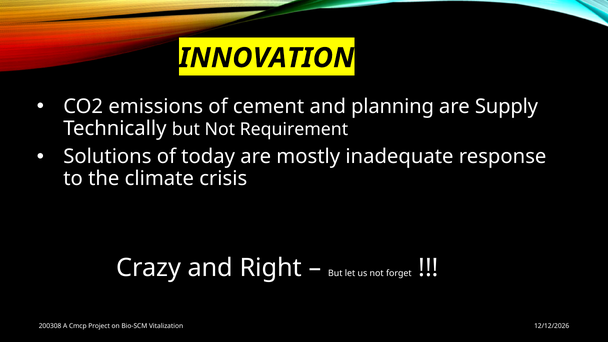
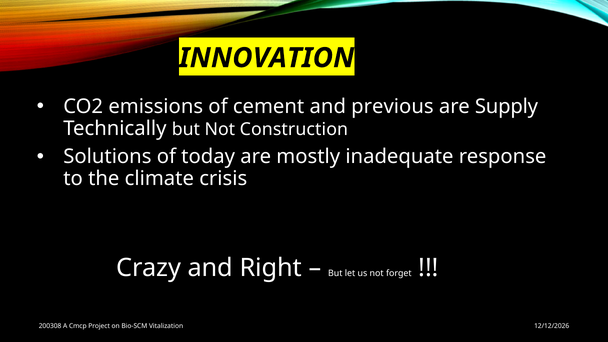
planning: planning -> previous
Requirement: Requirement -> Construction
